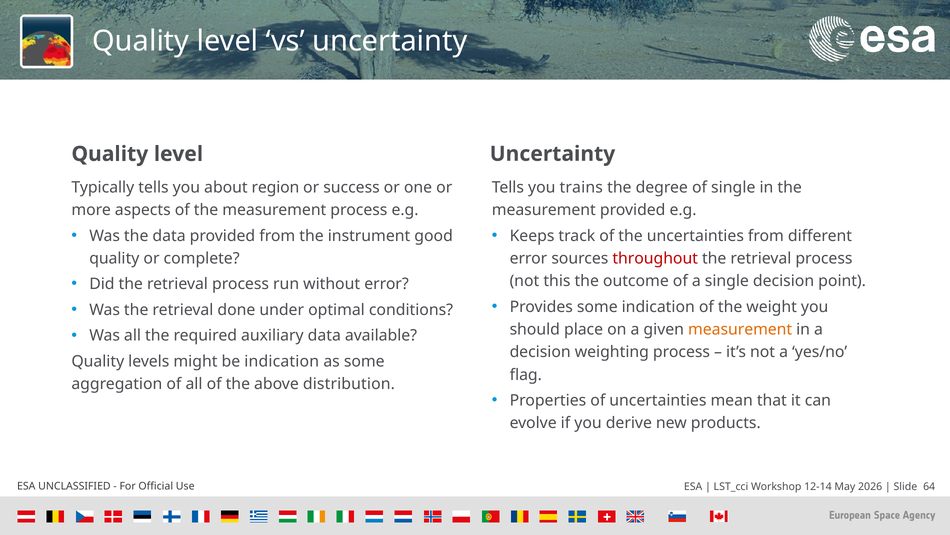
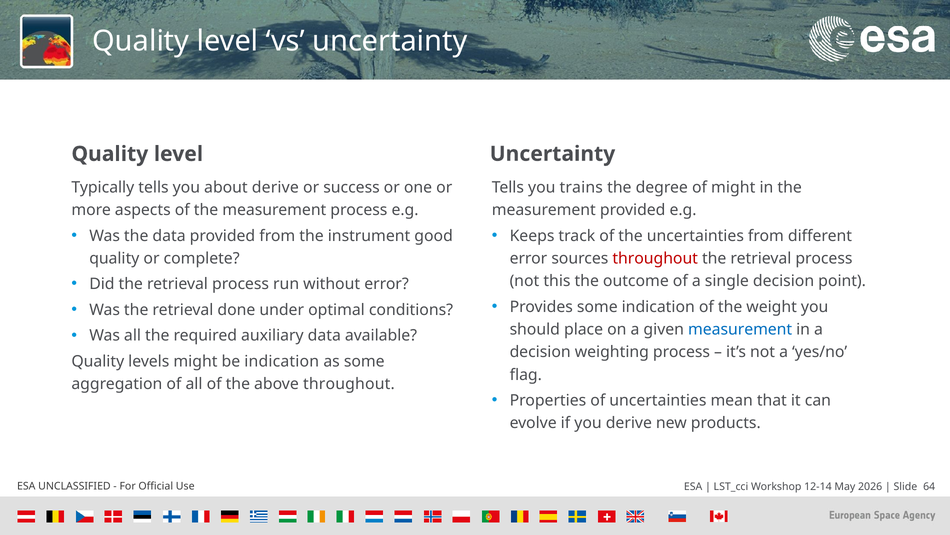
about region: region -> derive
of single: single -> might
measurement at (740, 329) colour: orange -> blue
above distribution: distribution -> throughout
